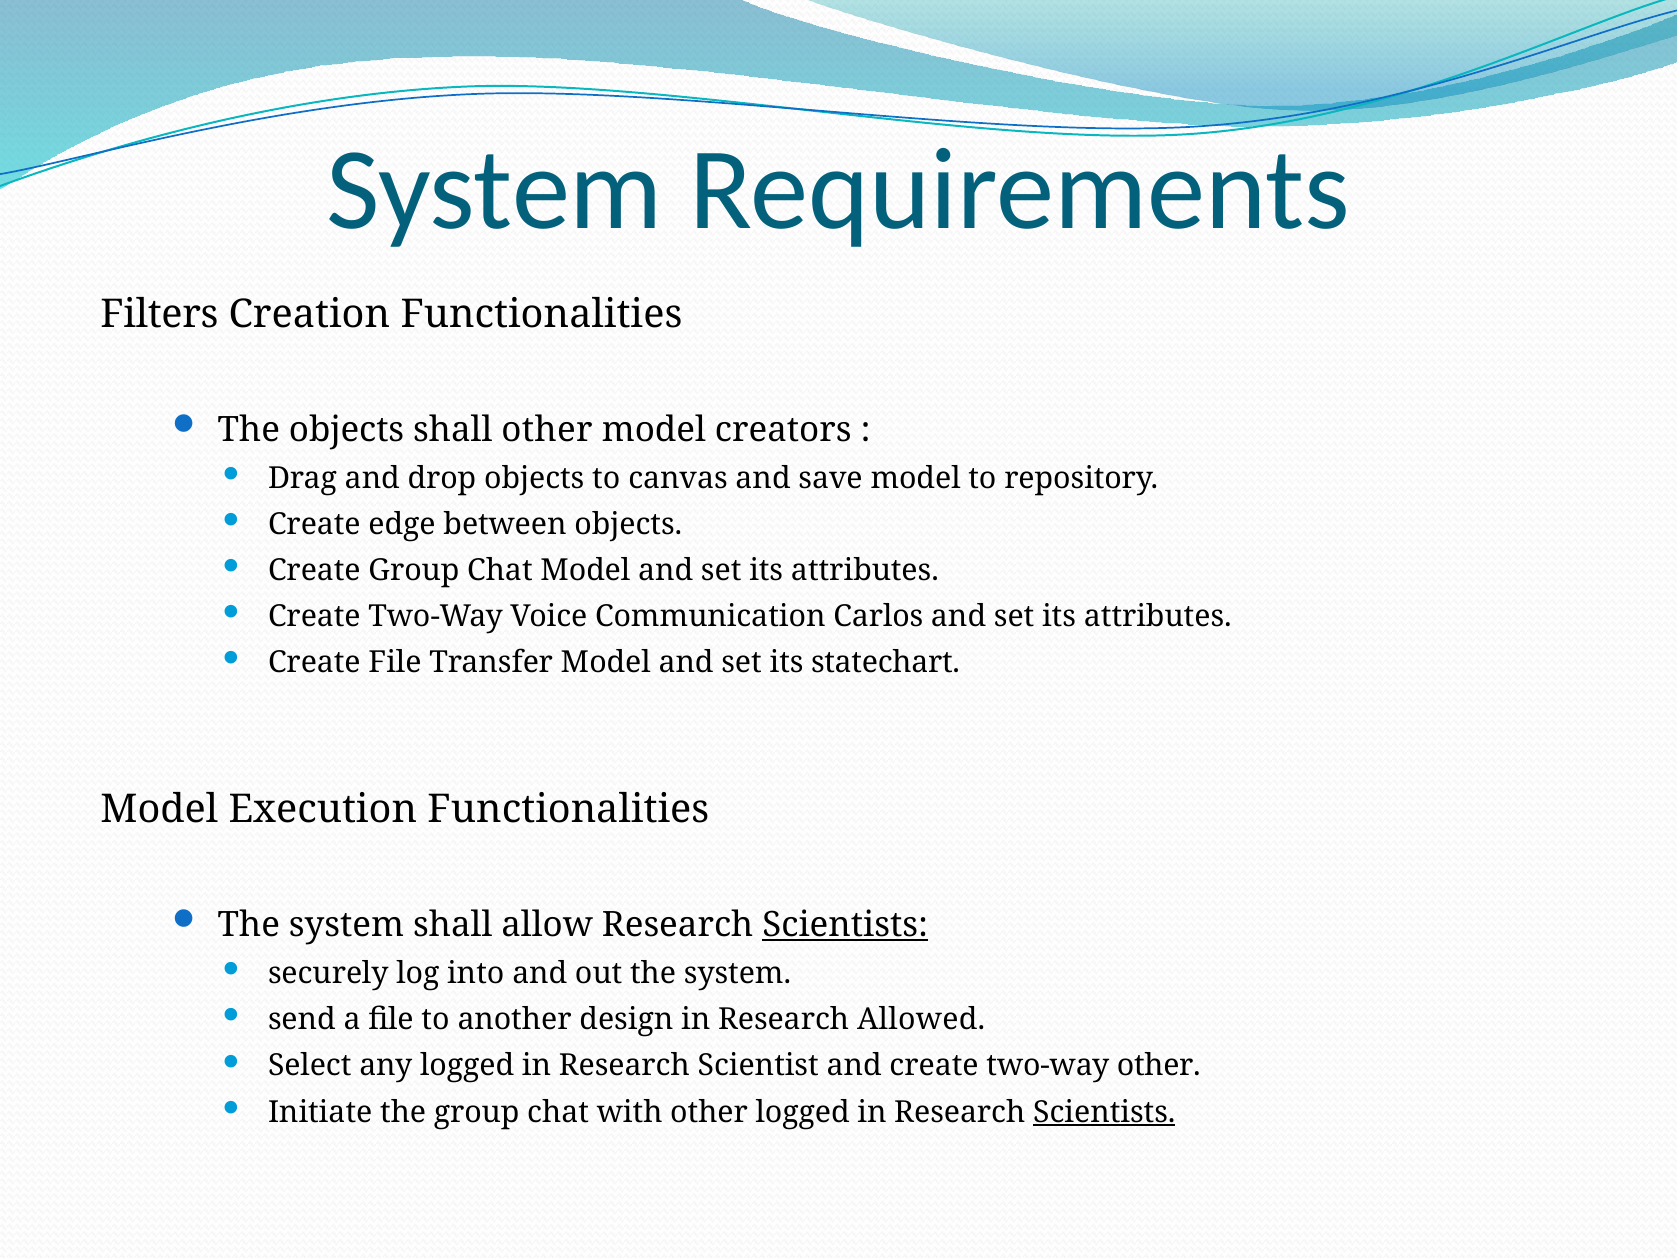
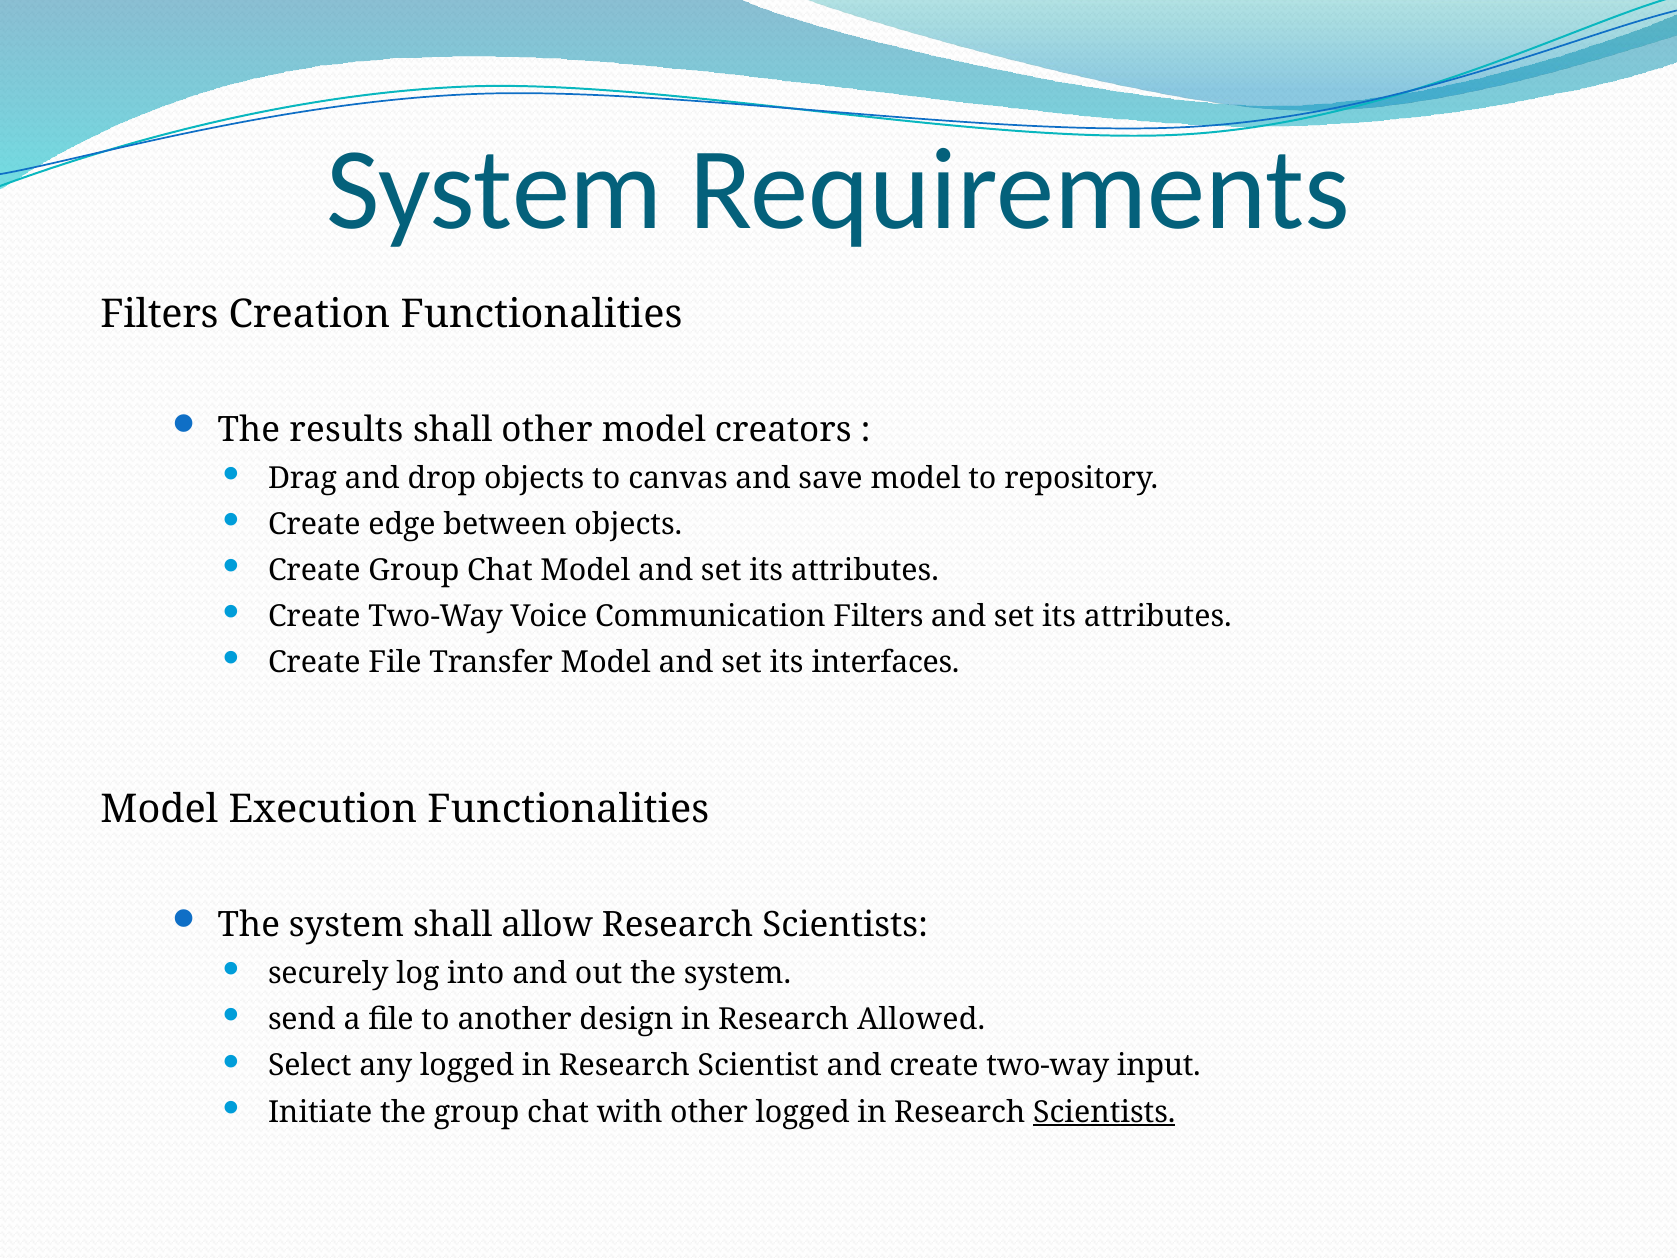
The objects: objects -> results
Communication Carlos: Carlos -> Filters
statechart: statechart -> interfaces
Scientists at (845, 925) underline: present -> none
two‐way other: other -> input
